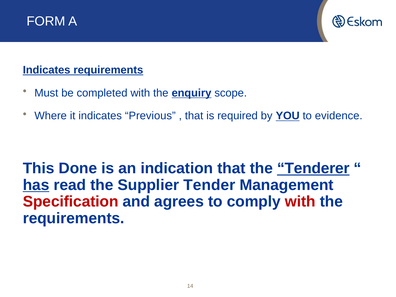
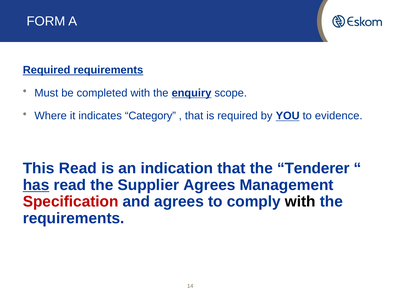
Indicates at (47, 70): Indicates -> Required
Previous: Previous -> Category
This Done: Done -> Read
Tenderer underline: present -> none
Supplier Tender: Tender -> Agrees
with at (300, 202) colour: red -> black
